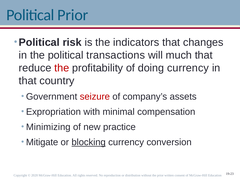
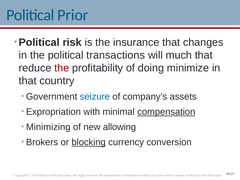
indicators: indicators -> insurance
doing currency: currency -> minimize
seizure colour: red -> blue
compensation underline: none -> present
practice: practice -> allowing
Mitigate: Mitigate -> Brokers
